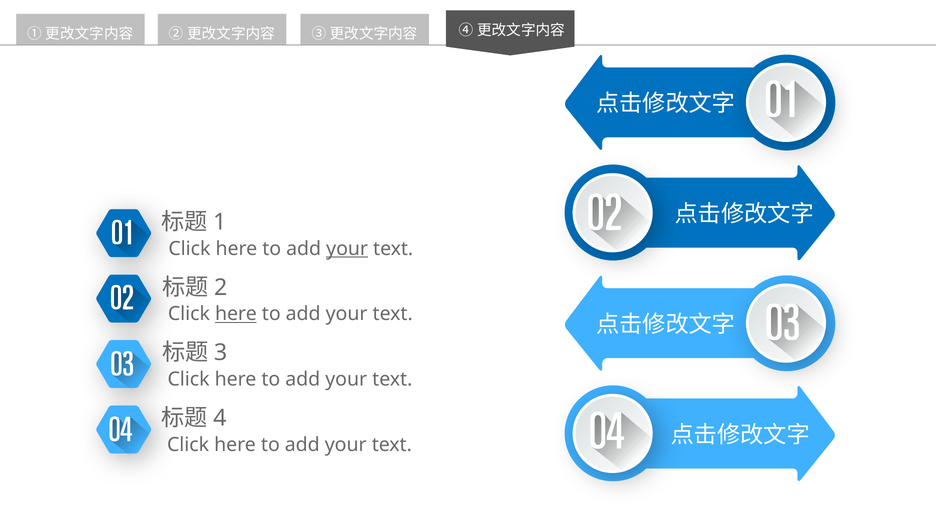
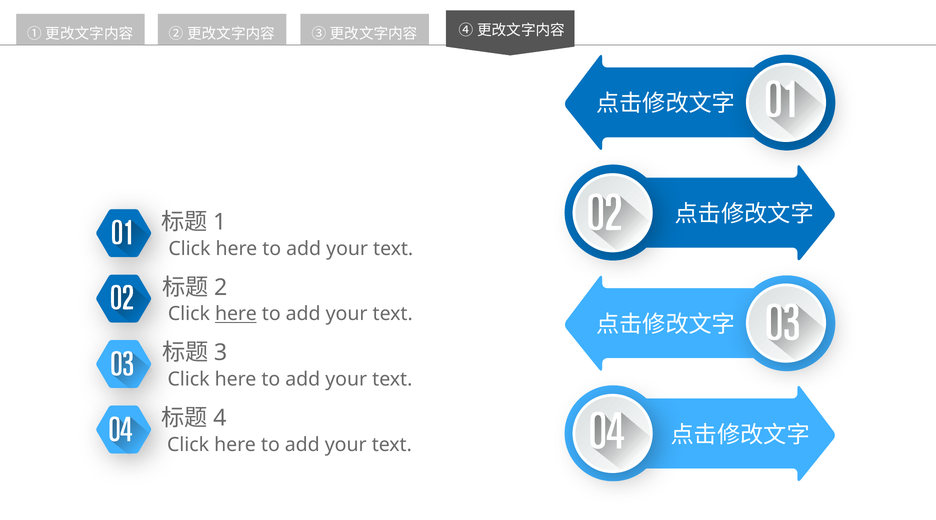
your at (347, 249) underline: present -> none
